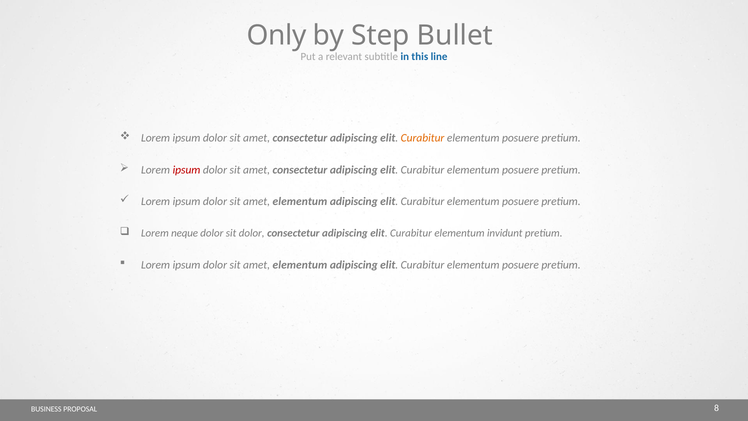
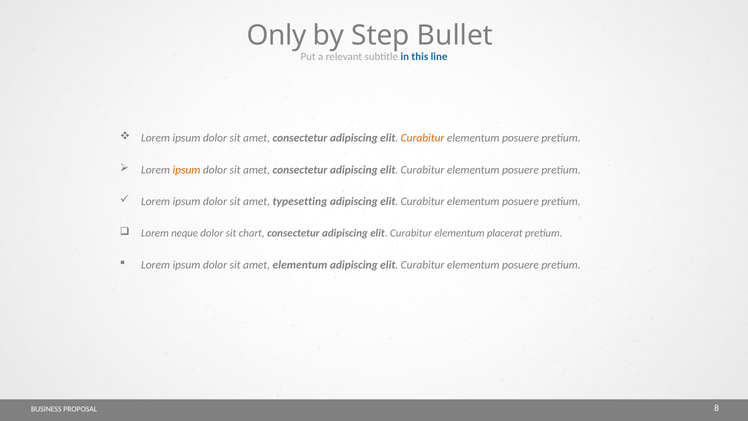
ipsum at (187, 170) colour: red -> orange
elementum at (300, 202): elementum -> typesetting
sit dolor: dolor -> chart
invidunt: invidunt -> placerat
